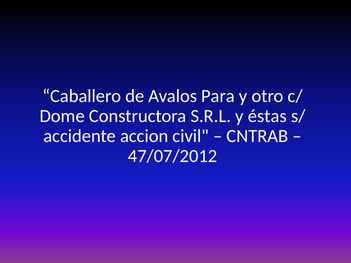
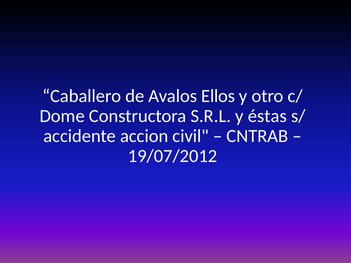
Para: Para -> Ellos
47/07/2012: 47/07/2012 -> 19/07/2012
